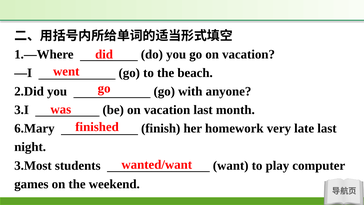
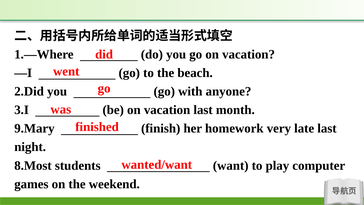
6.Mary: 6.Mary -> 9.Mary
3.Most: 3.Most -> 8.Most
